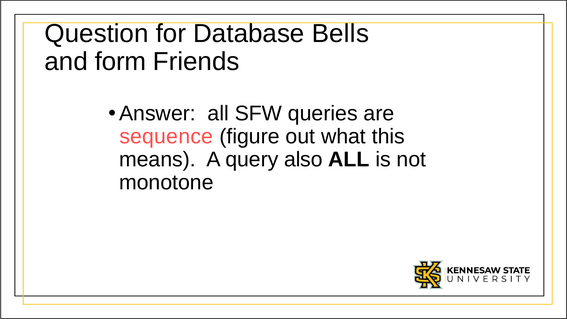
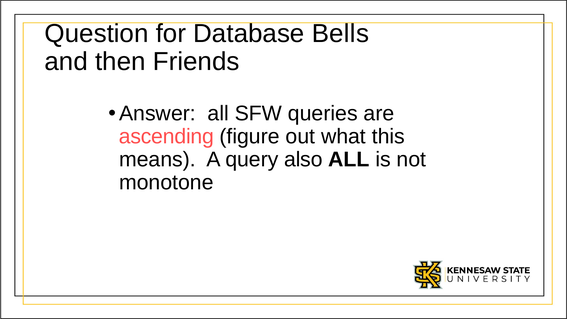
form: form -> then
sequence: sequence -> ascending
